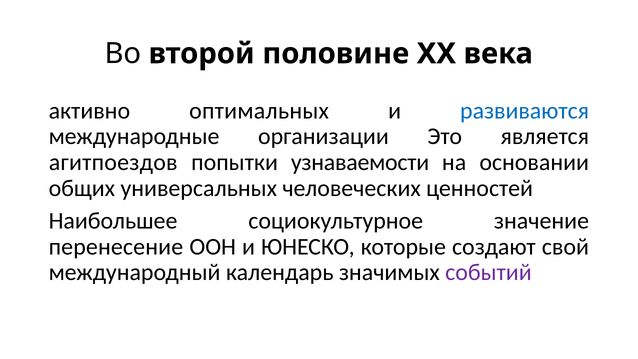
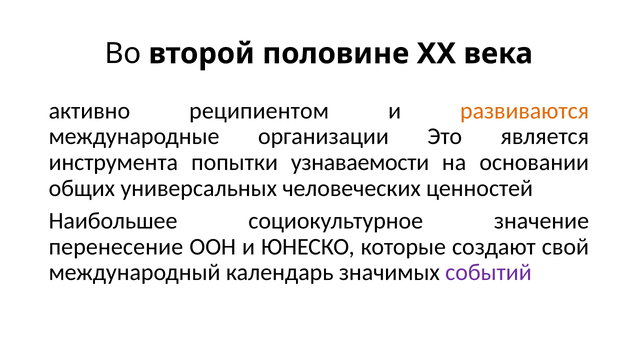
оптимальных: оптимальных -> реципиентом
развиваются colour: blue -> orange
агитпоездов: агитпоездов -> инструмента
